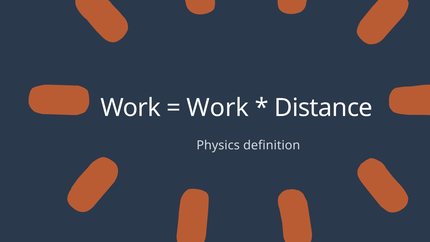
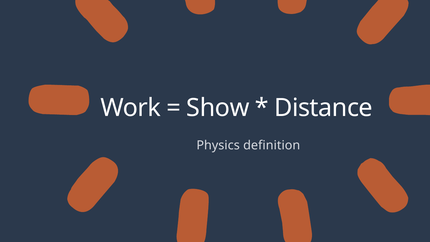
Work at (218, 108): Work -> Show
